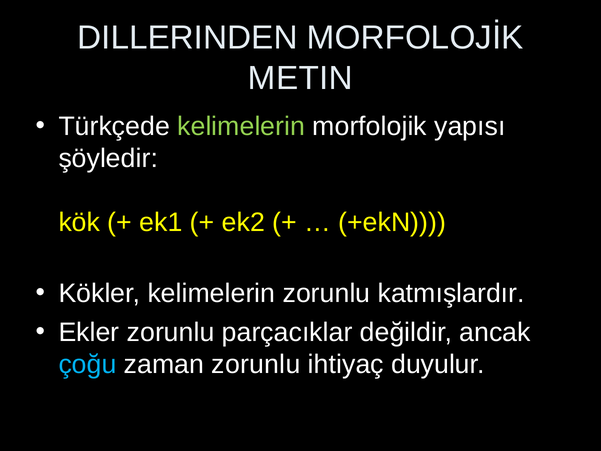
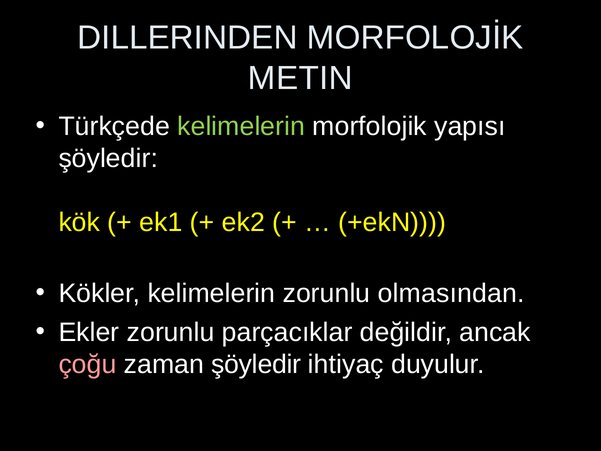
katmışlardır: katmışlardır -> olmasından
çoğu colour: light blue -> pink
zaman zorunlu: zorunlu -> şöyledir
